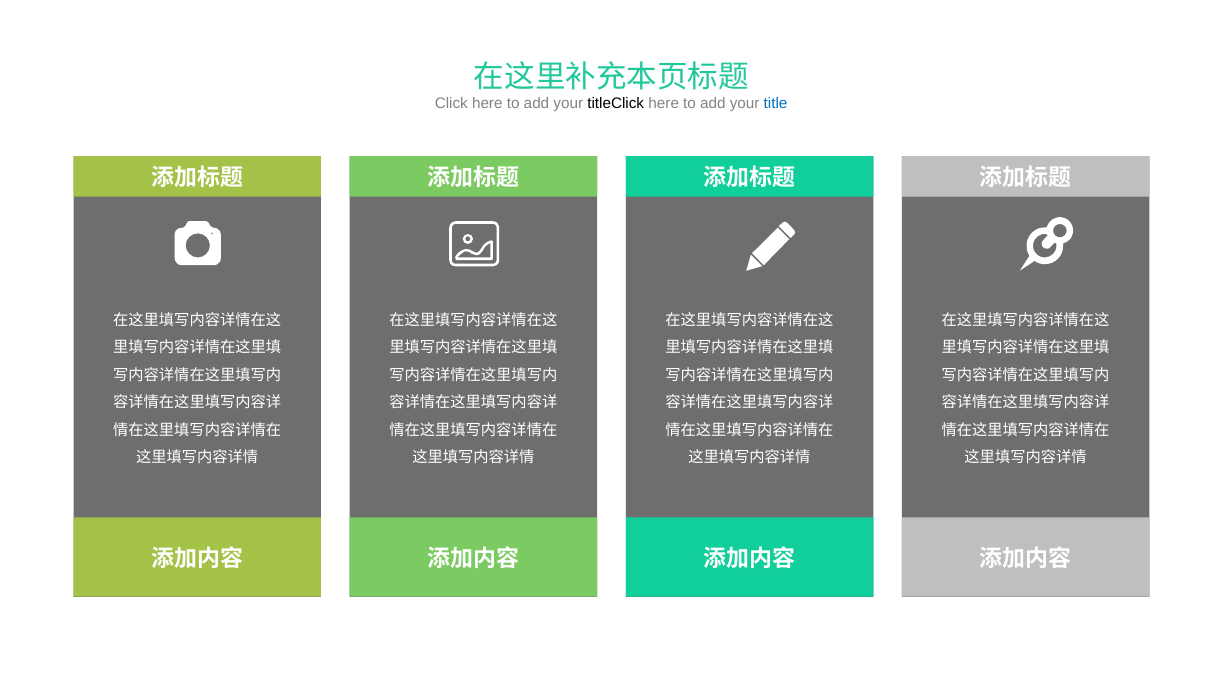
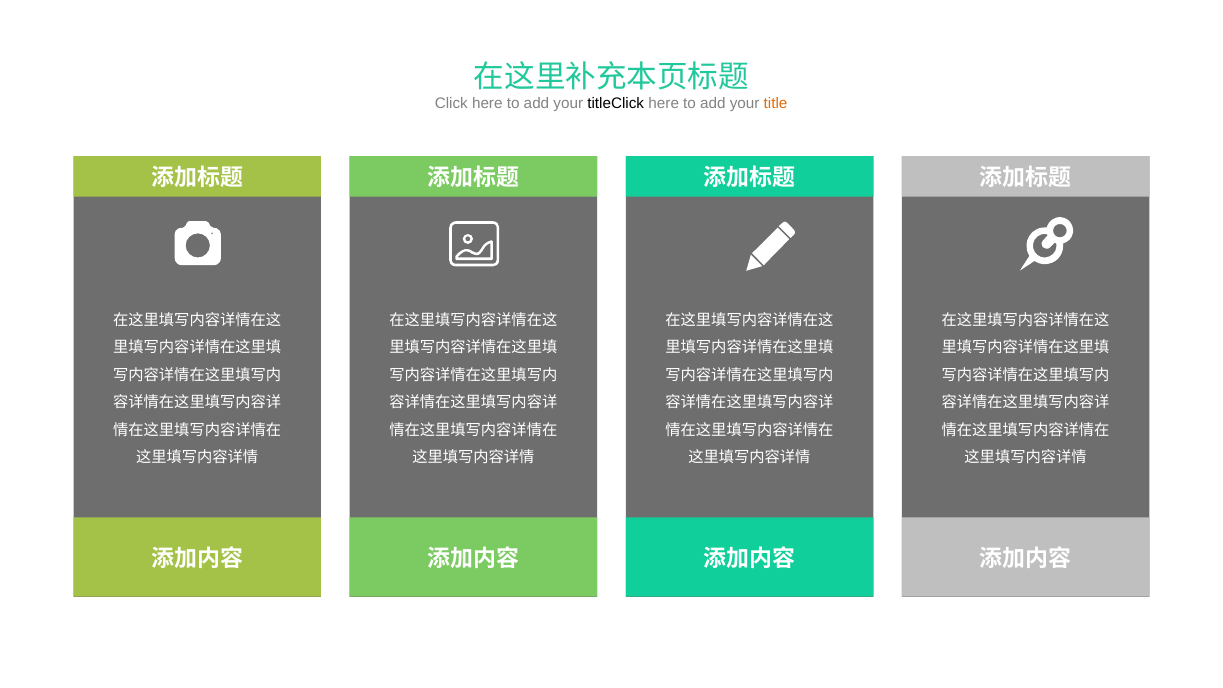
title colour: blue -> orange
